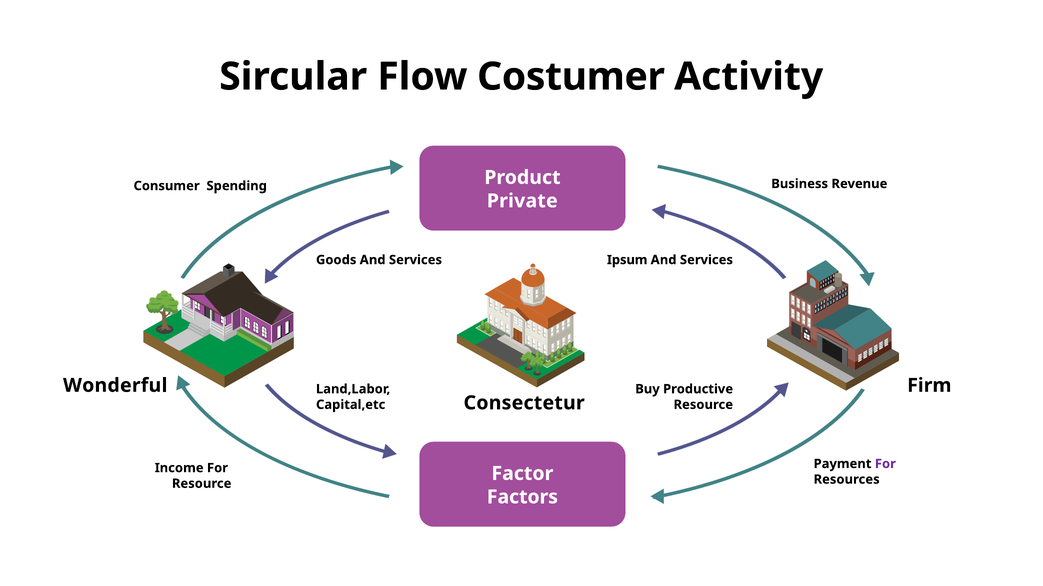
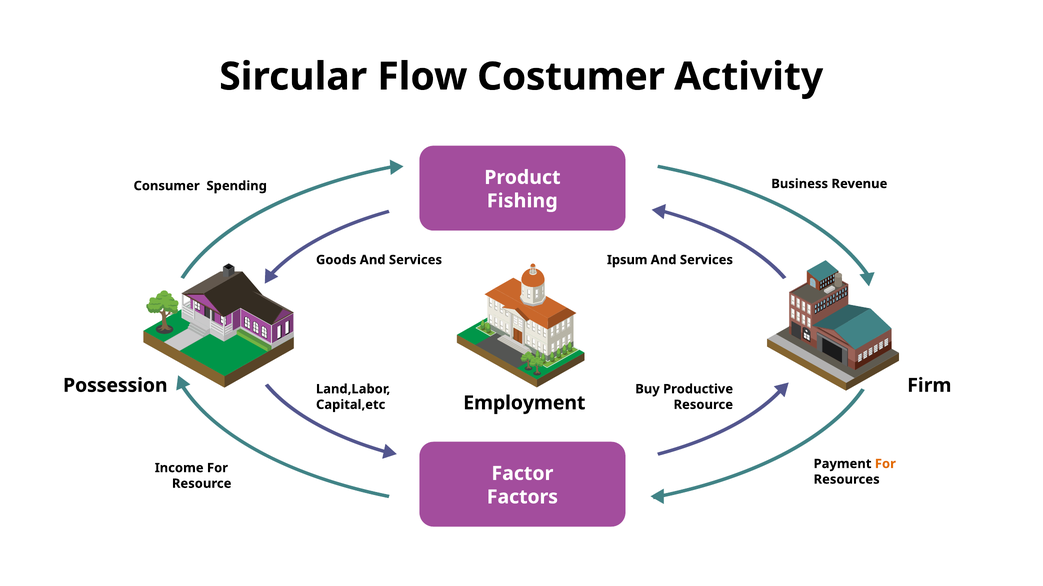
Private: Private -> Fishing
Wonderful: Wonderful -> Possession
Consectetur: Consectetur -> Employment
For at (885, 464) colour: purple -> orange
